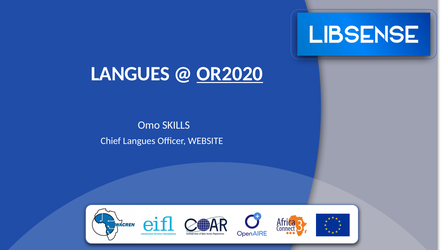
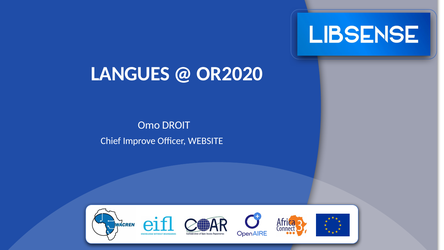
OR2020 underline: present -> none
SKILLS: SKILLS -> DROIT
Chief Langues: Langues -> Improve
